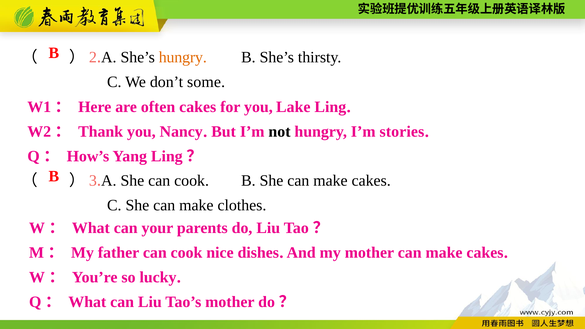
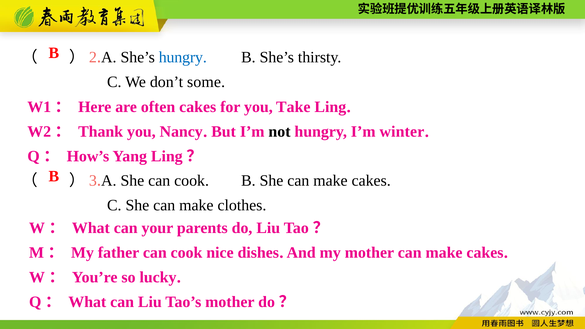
hungry at (183, 57) colour: orange -> blue
Lake: Lake -> Take
stories: stories -> winter
